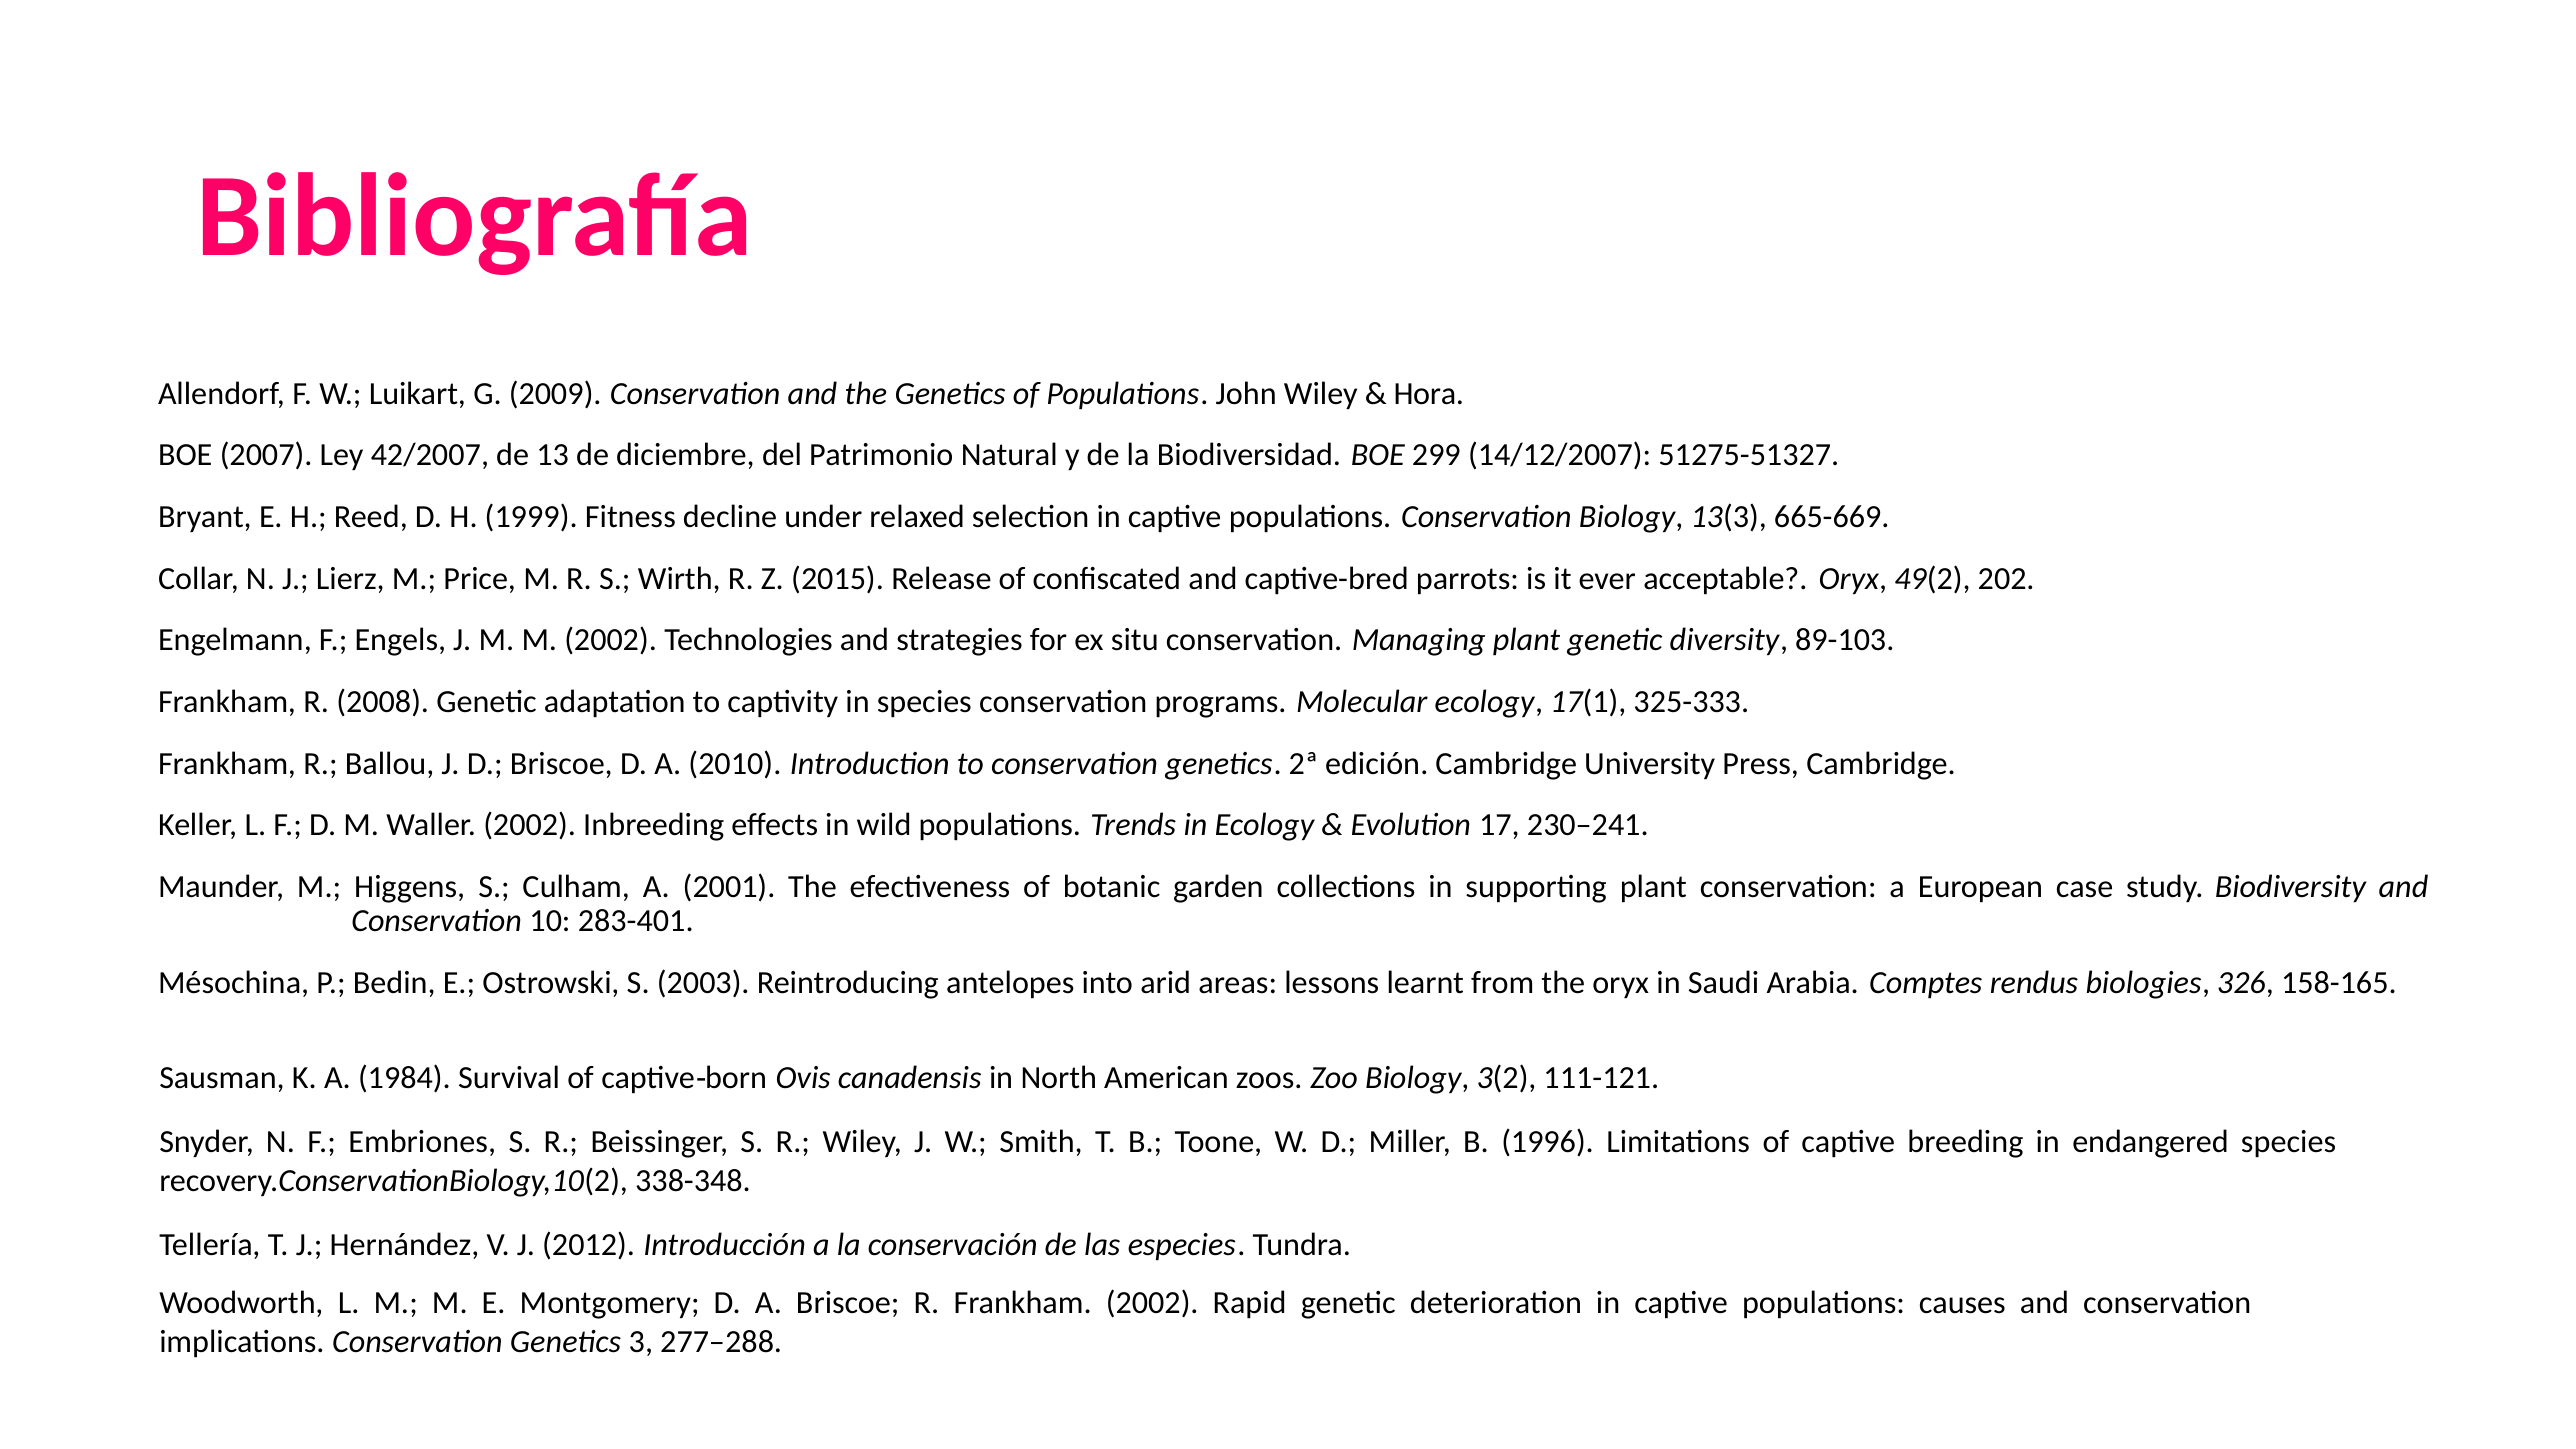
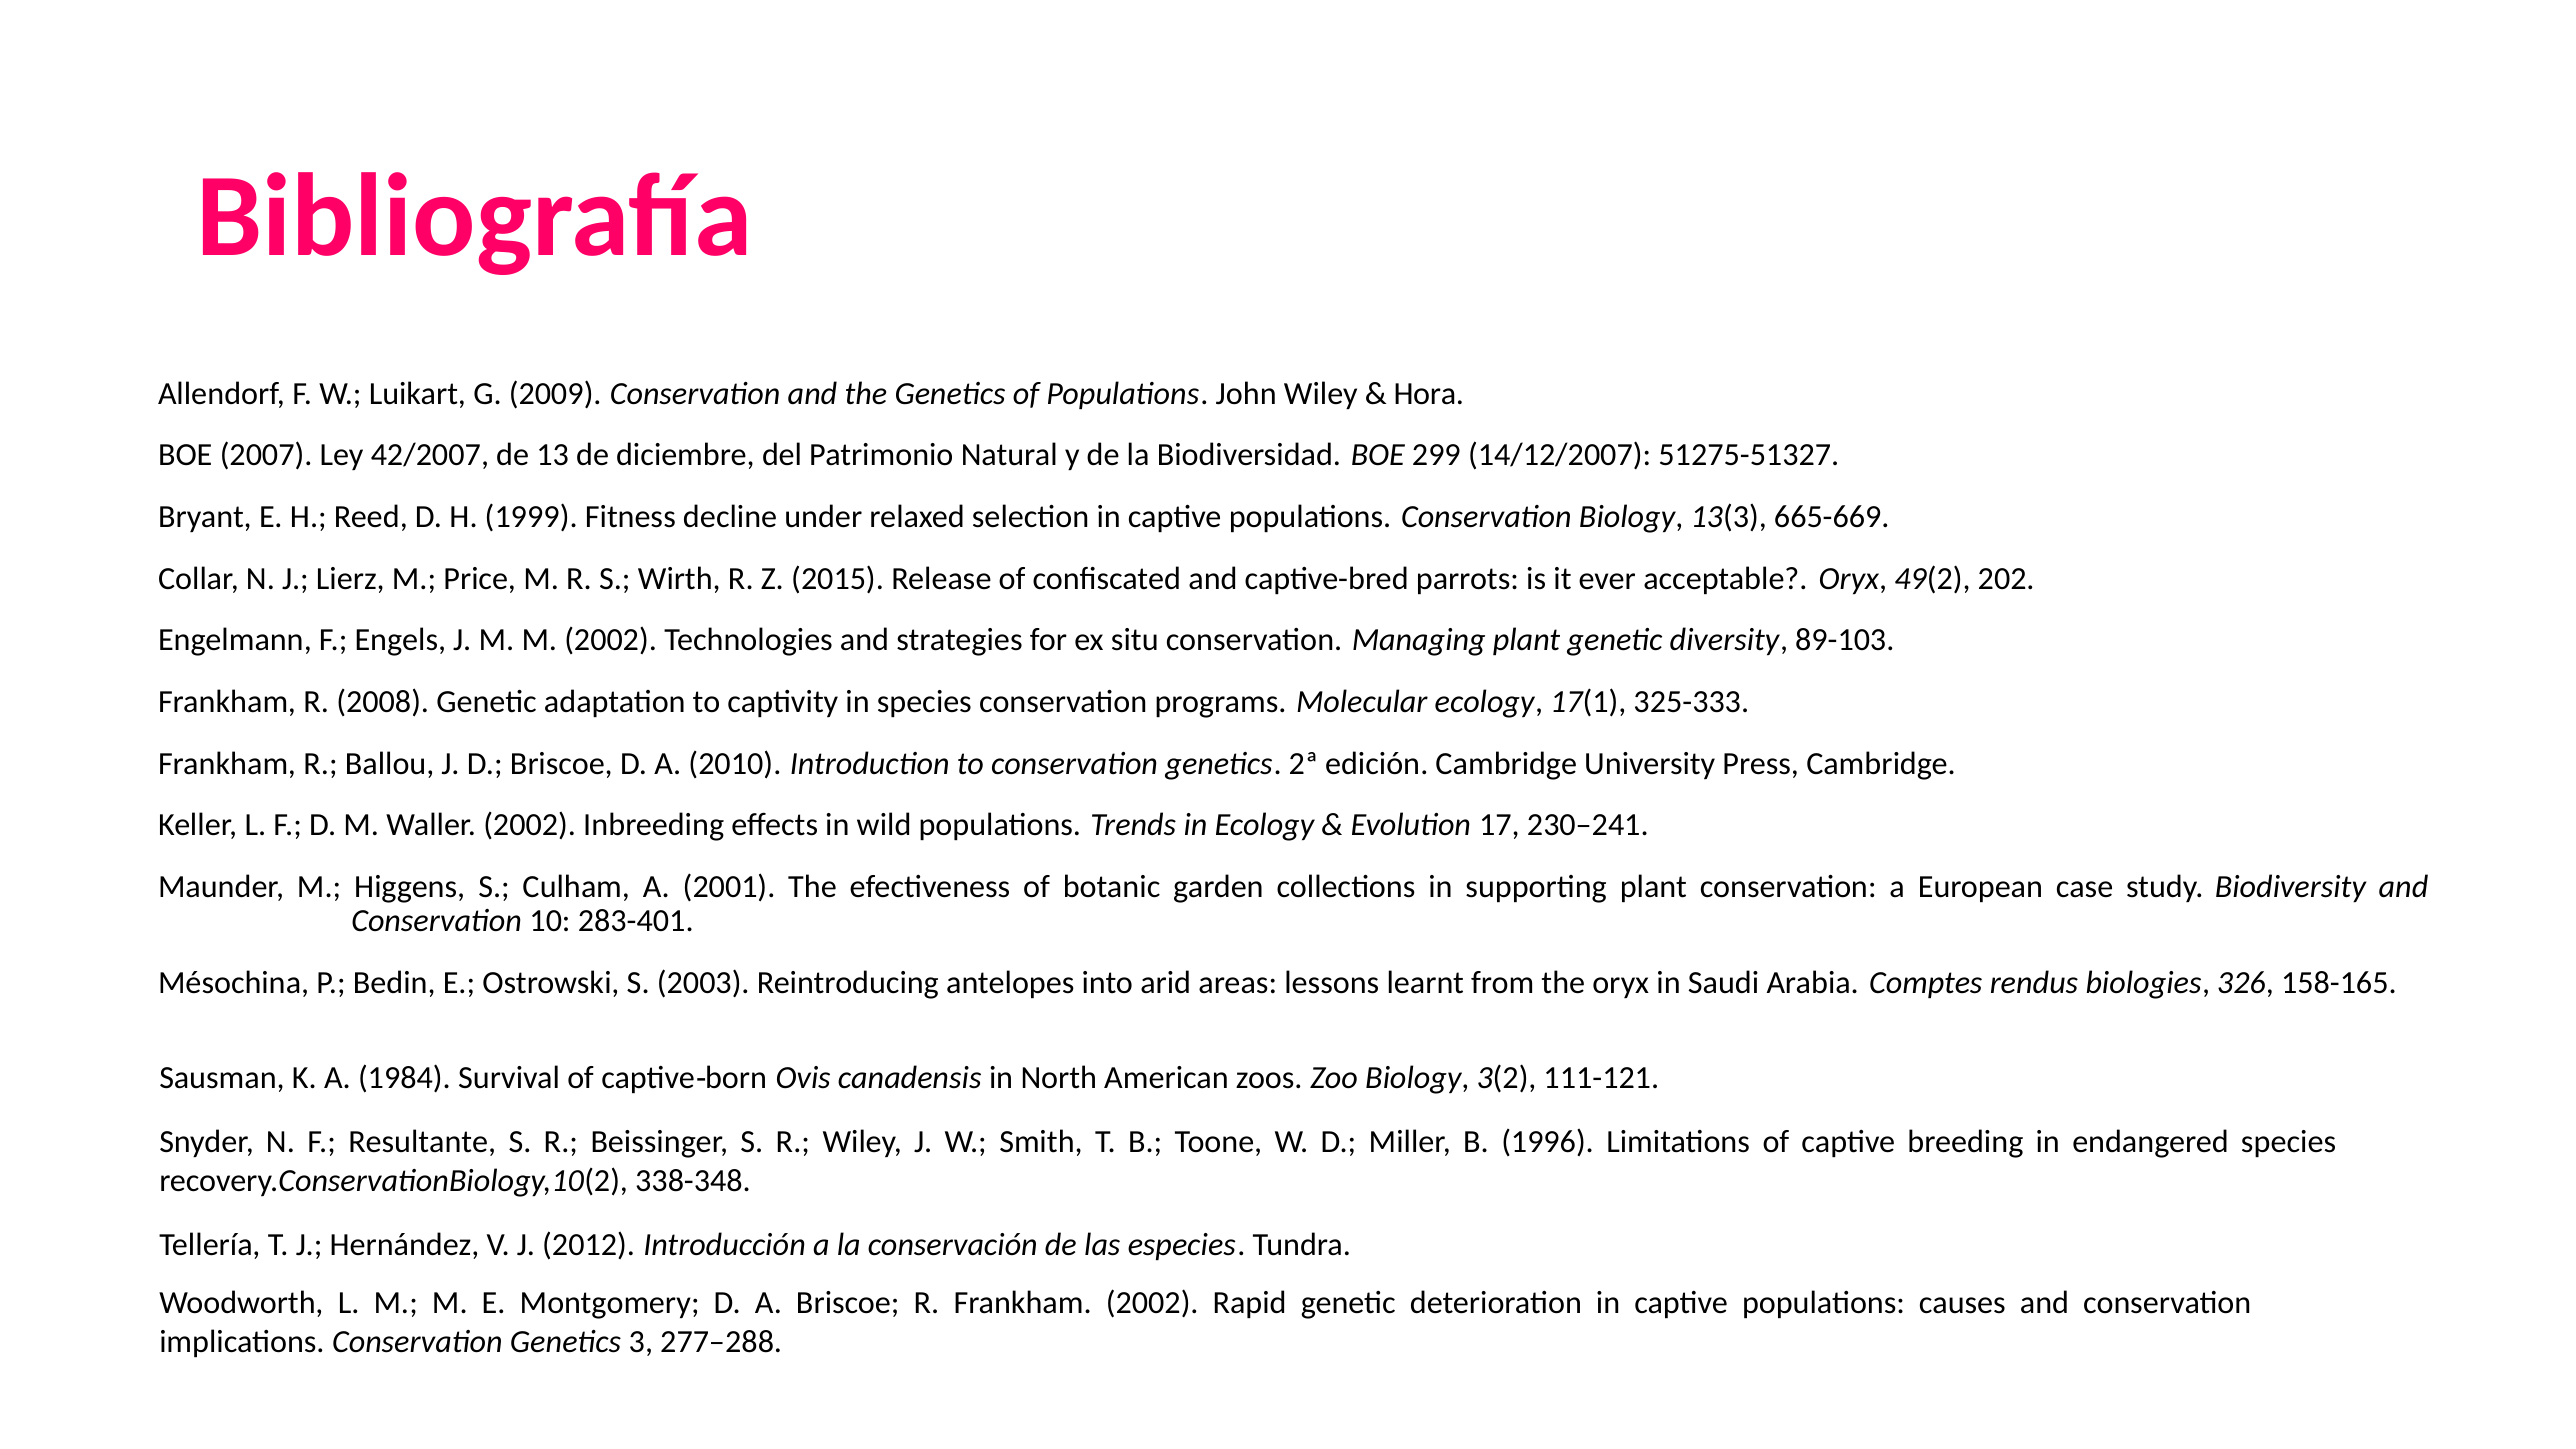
Embriones: Embriones -> Resultante
